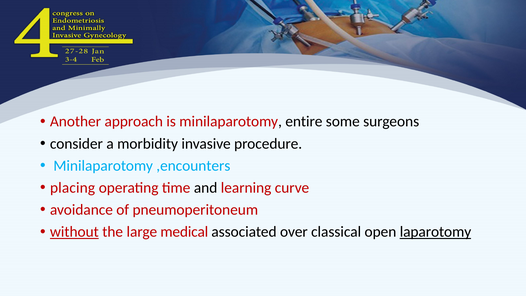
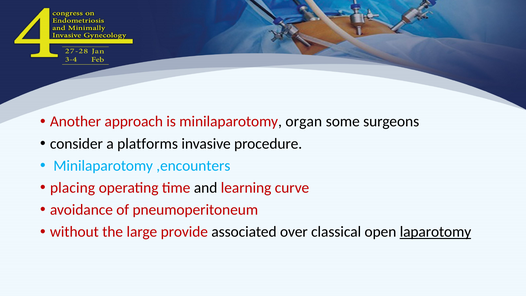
entire: entire -> organ
morbidity: morbidity -> platforms
without underline: present -> none
medical: medical -> provide
